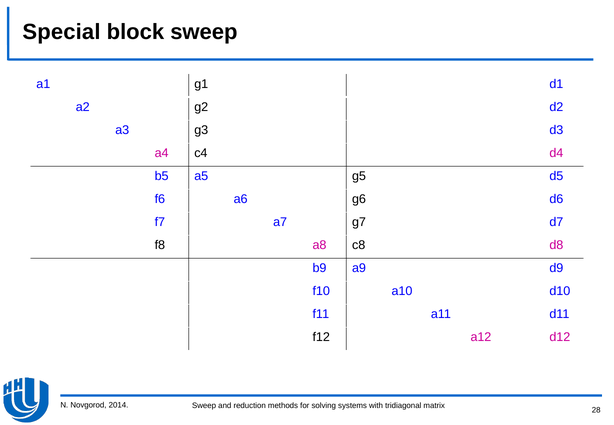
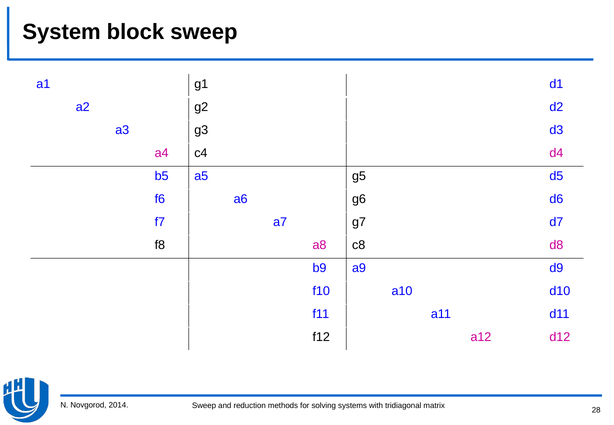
Special: Special -> System
